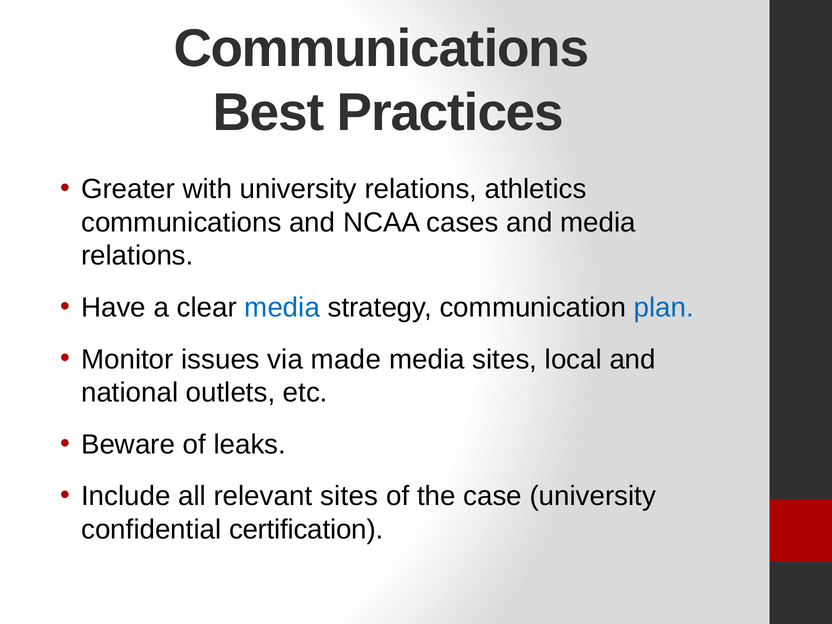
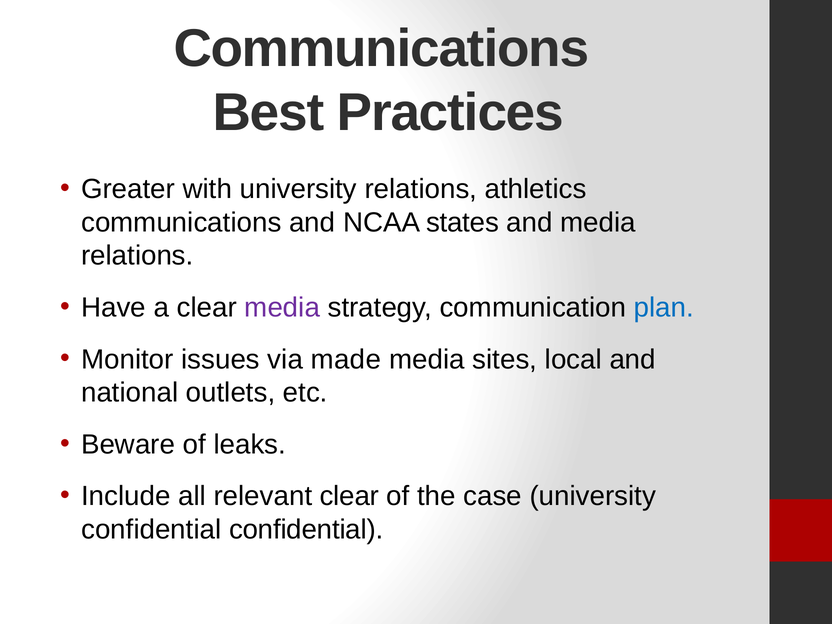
cases: cases -> states
media at (282, 308) colour: blue -> purple
relevant sites: sites -> clear
confidential certification: certification -> confidential
